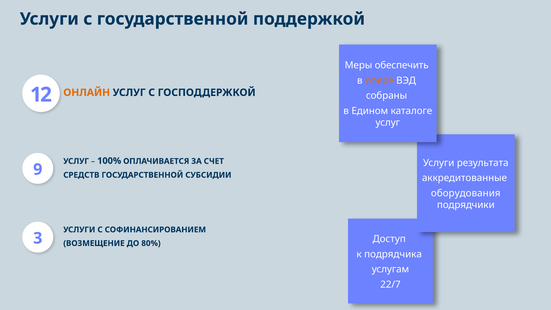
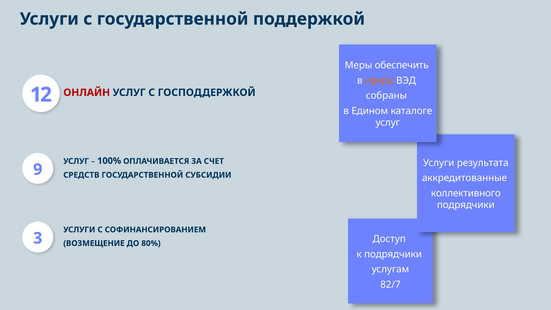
ОНЛАЙН colour: orange -> red
оборудования: оборудования -> коллективного
к подрядчика: подрядчика -> подрядчики
22/7: 22/7 -> 82/7
